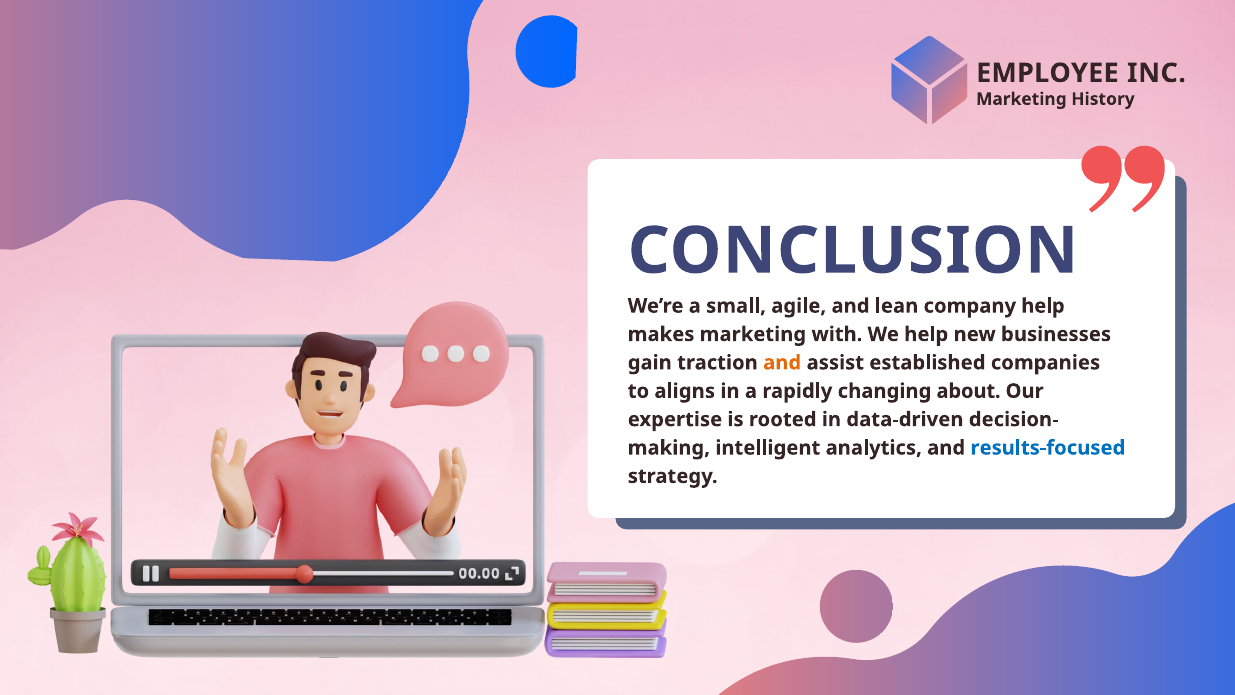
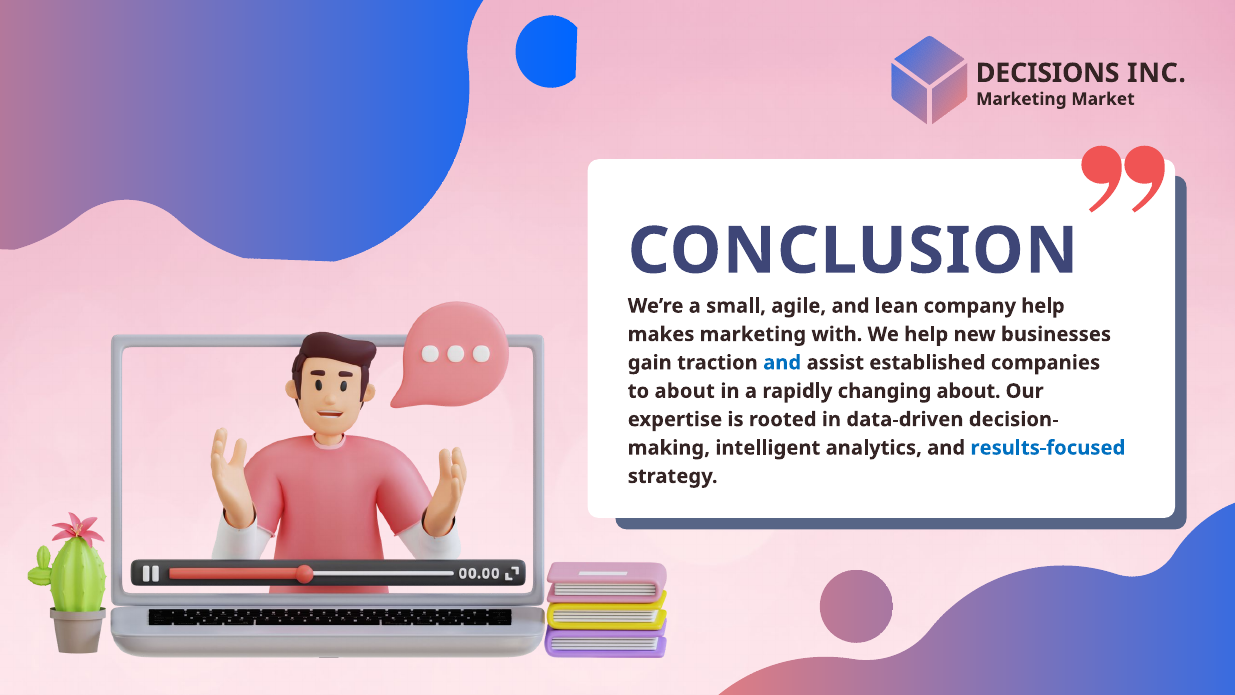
EMPLOYEE: EMPLOYEE -> DECISIONS
History: History -> Market
and at (782, 363) colour: orange -> blue
to aligns: aligns -> about
